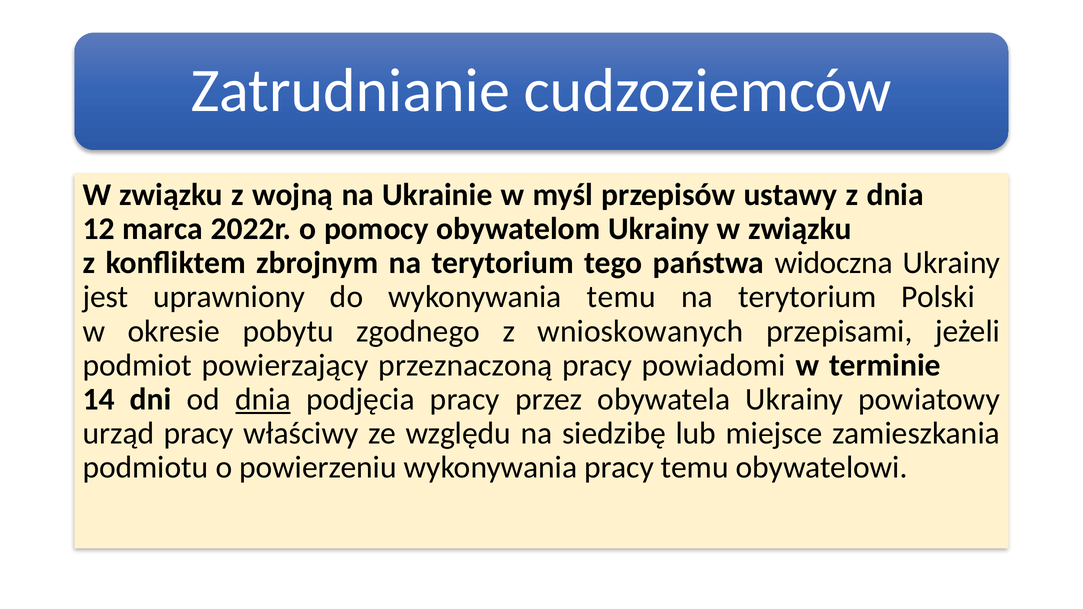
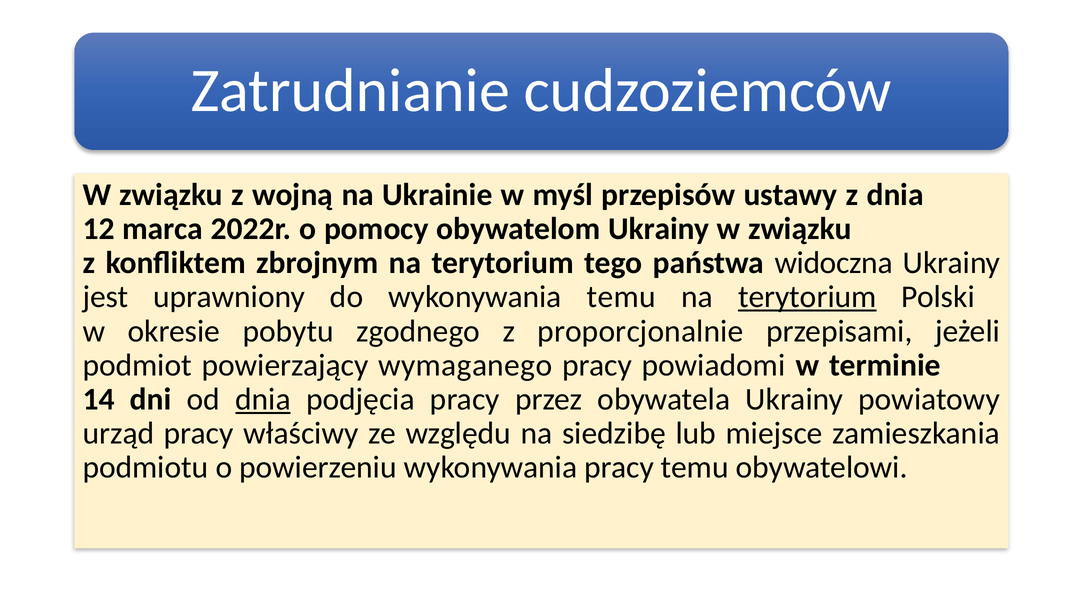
terytorium at (807, 297) underline: none -> present
wnioskowanych: wnioskowanych -> proporcjonalnie
przeznaczoną: przeznaczoną -> wymaganego
